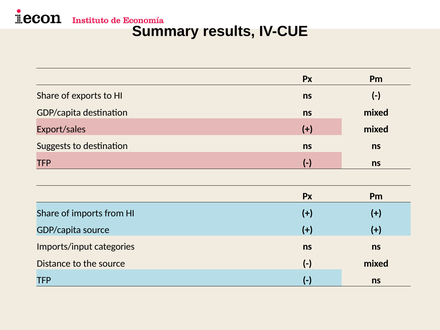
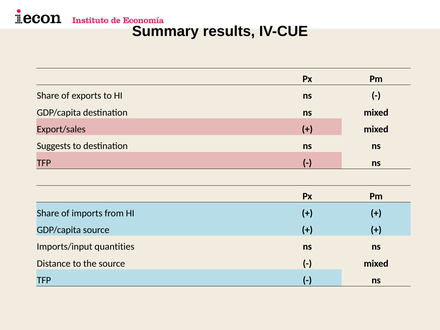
categories: categories -> quantities
